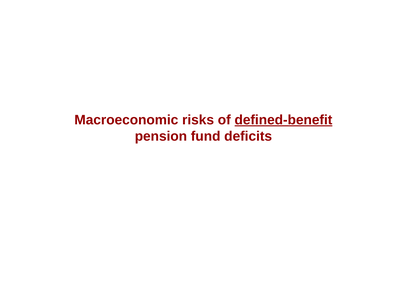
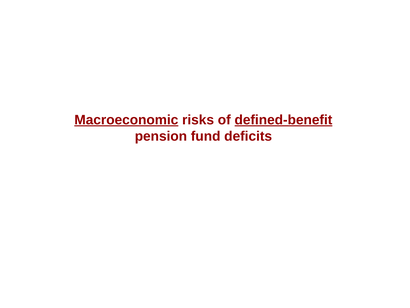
Macroeconomic underline: none -> present
